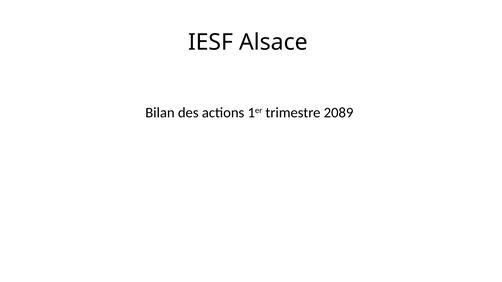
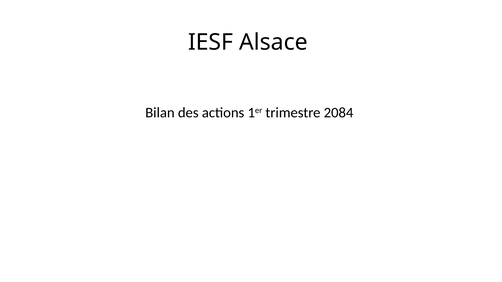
2089: 2089 -> 2084
